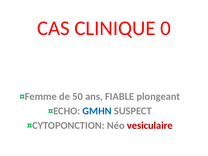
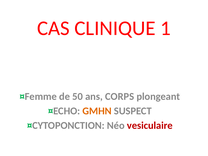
0: 0 -> 1
FIABLE: FIABLE -> CORPS
GMHN colour: blue -> orange
